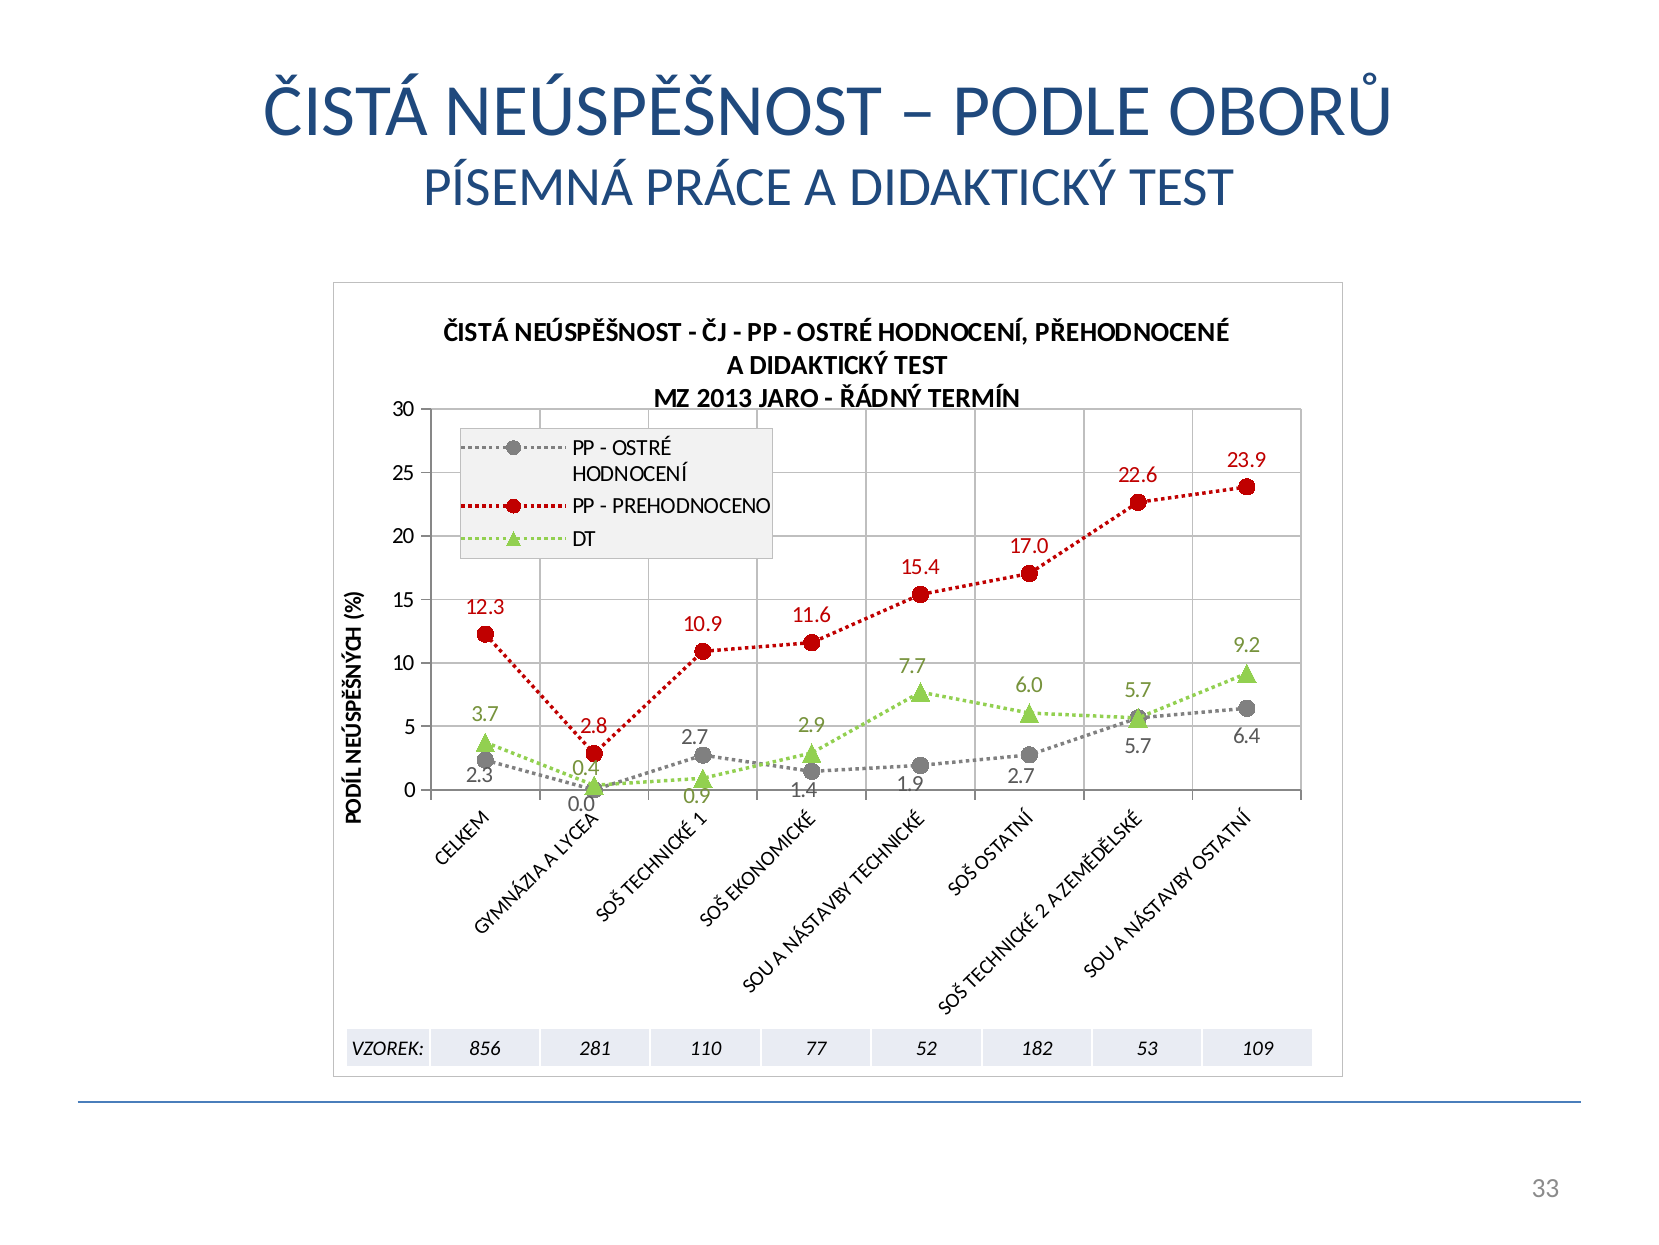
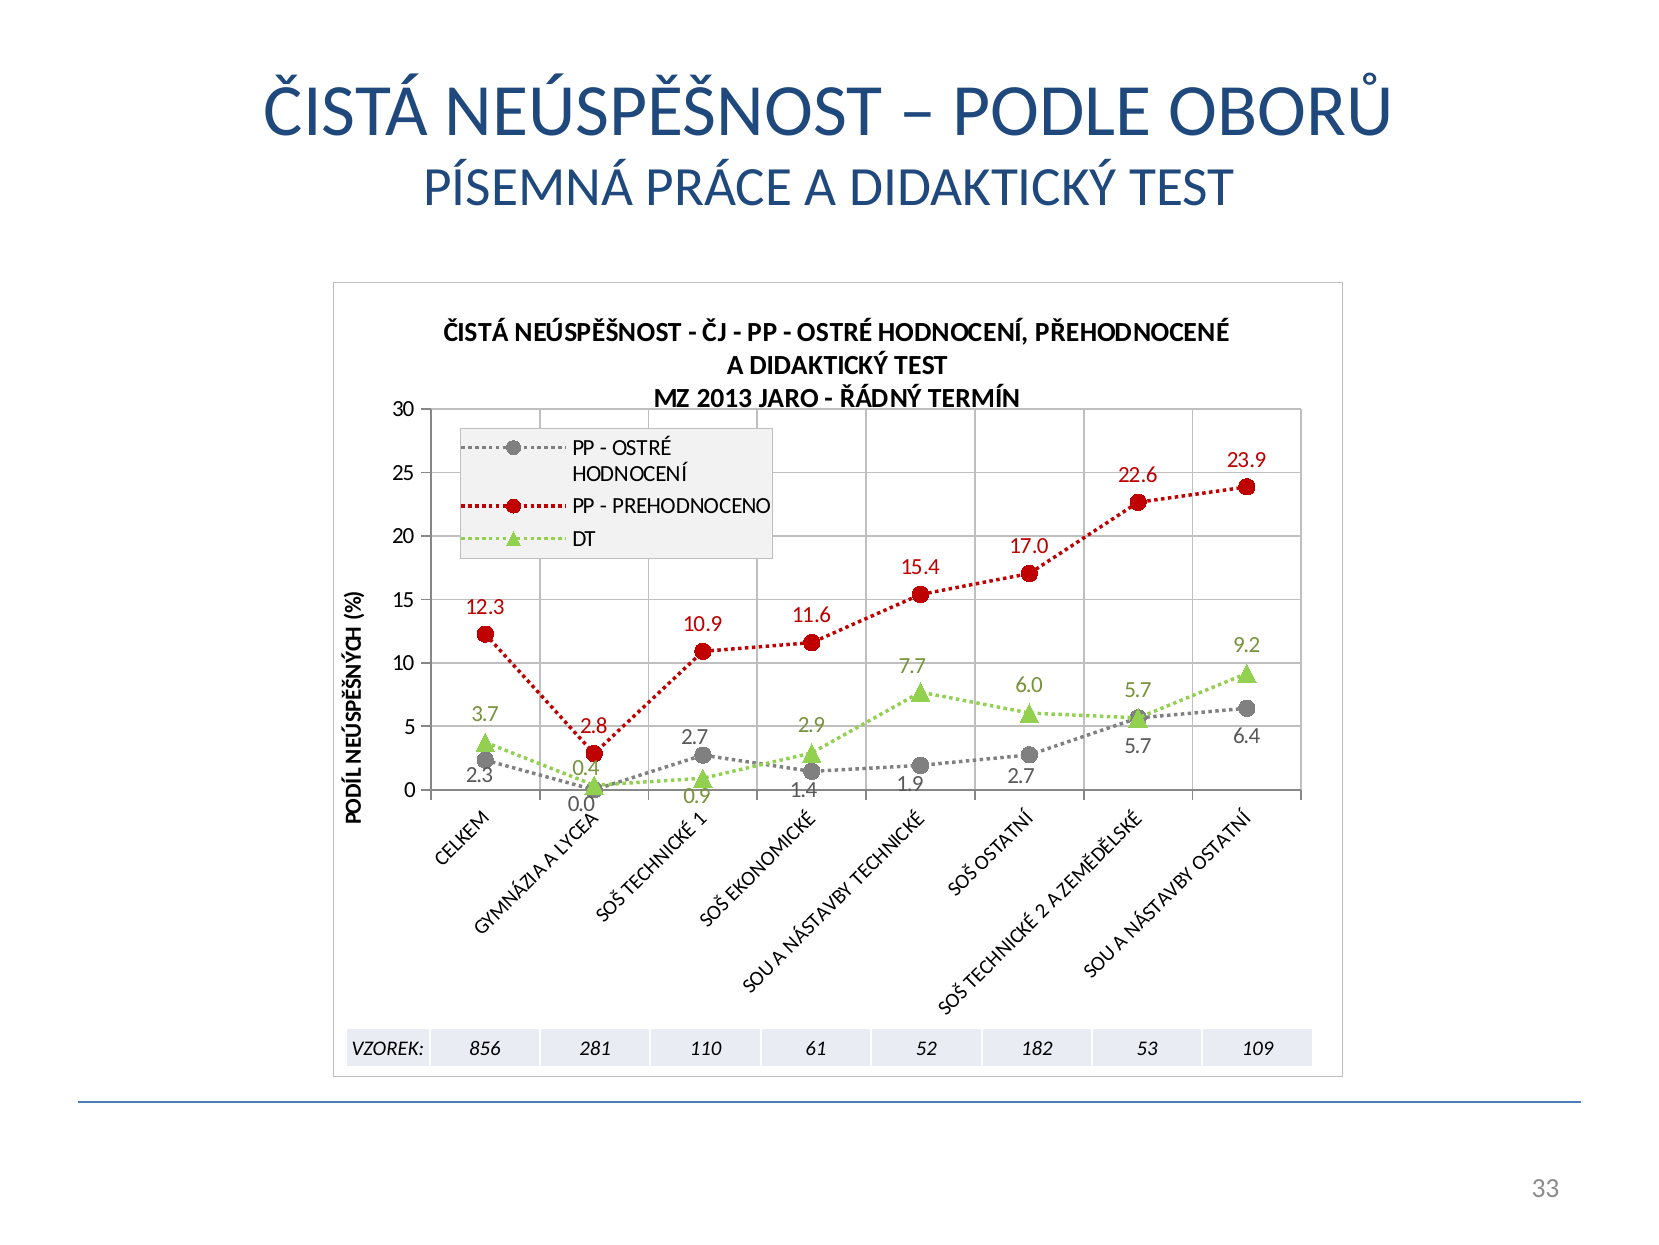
77: 77 -> 61
